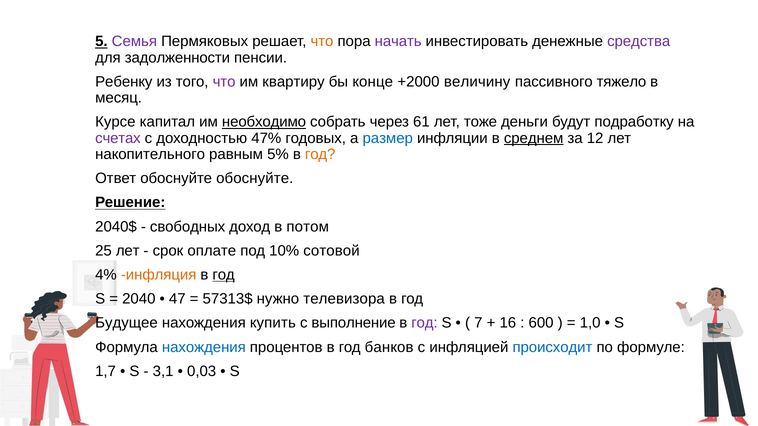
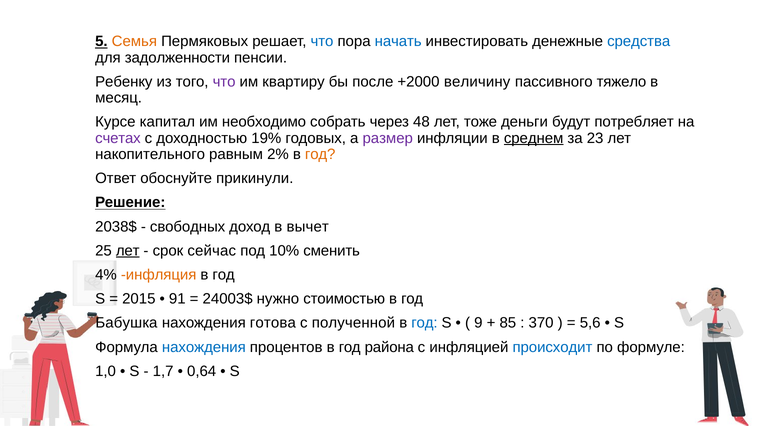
Семья colour: purple -> orange
что at (322, 41) colour: orange -> blue
начать colour: purple -> blue
средства colour: purple -> blue
конце: конце -> после
необходимо underline: present -> none
61: 61 -> 48
подработку: подработку -> потребляет
47%: 47% -> 19%
размер colour: blue -> purple
12: 12 -> 23
5%: 5% -> 2%
обоснуйте обоснуйте: обоснуйте -> прикинули
2040$: 2040$ -> 2038$
потом: потом -> вычет
лет at (128, 251) underline: none -> present
оплате: оплате -> сейчас
сотовой: сотовой -> сменить
год at (224, 275) underline: present -> none
2040: 2040 -> 2015
47: 47 -> 91
57313$: 57313$ -> 24003$
телевизора: телевизора -> стоимостью
Будущее: Будущее -> Бабушка
купить: купить -> готова
выполнение: выполнение -> полученной
год at (424, 323) colour: purple -> blue
7: 7 -> 9
16: 16 -> 85
600: 600 -> 370
1,0: 1,0 -> 5,6
банков: банков -> района
1,7: 1,7 -> 1,0
3,1: 3,1 -> 1,7
0,03: 0,03 -> 0,64
